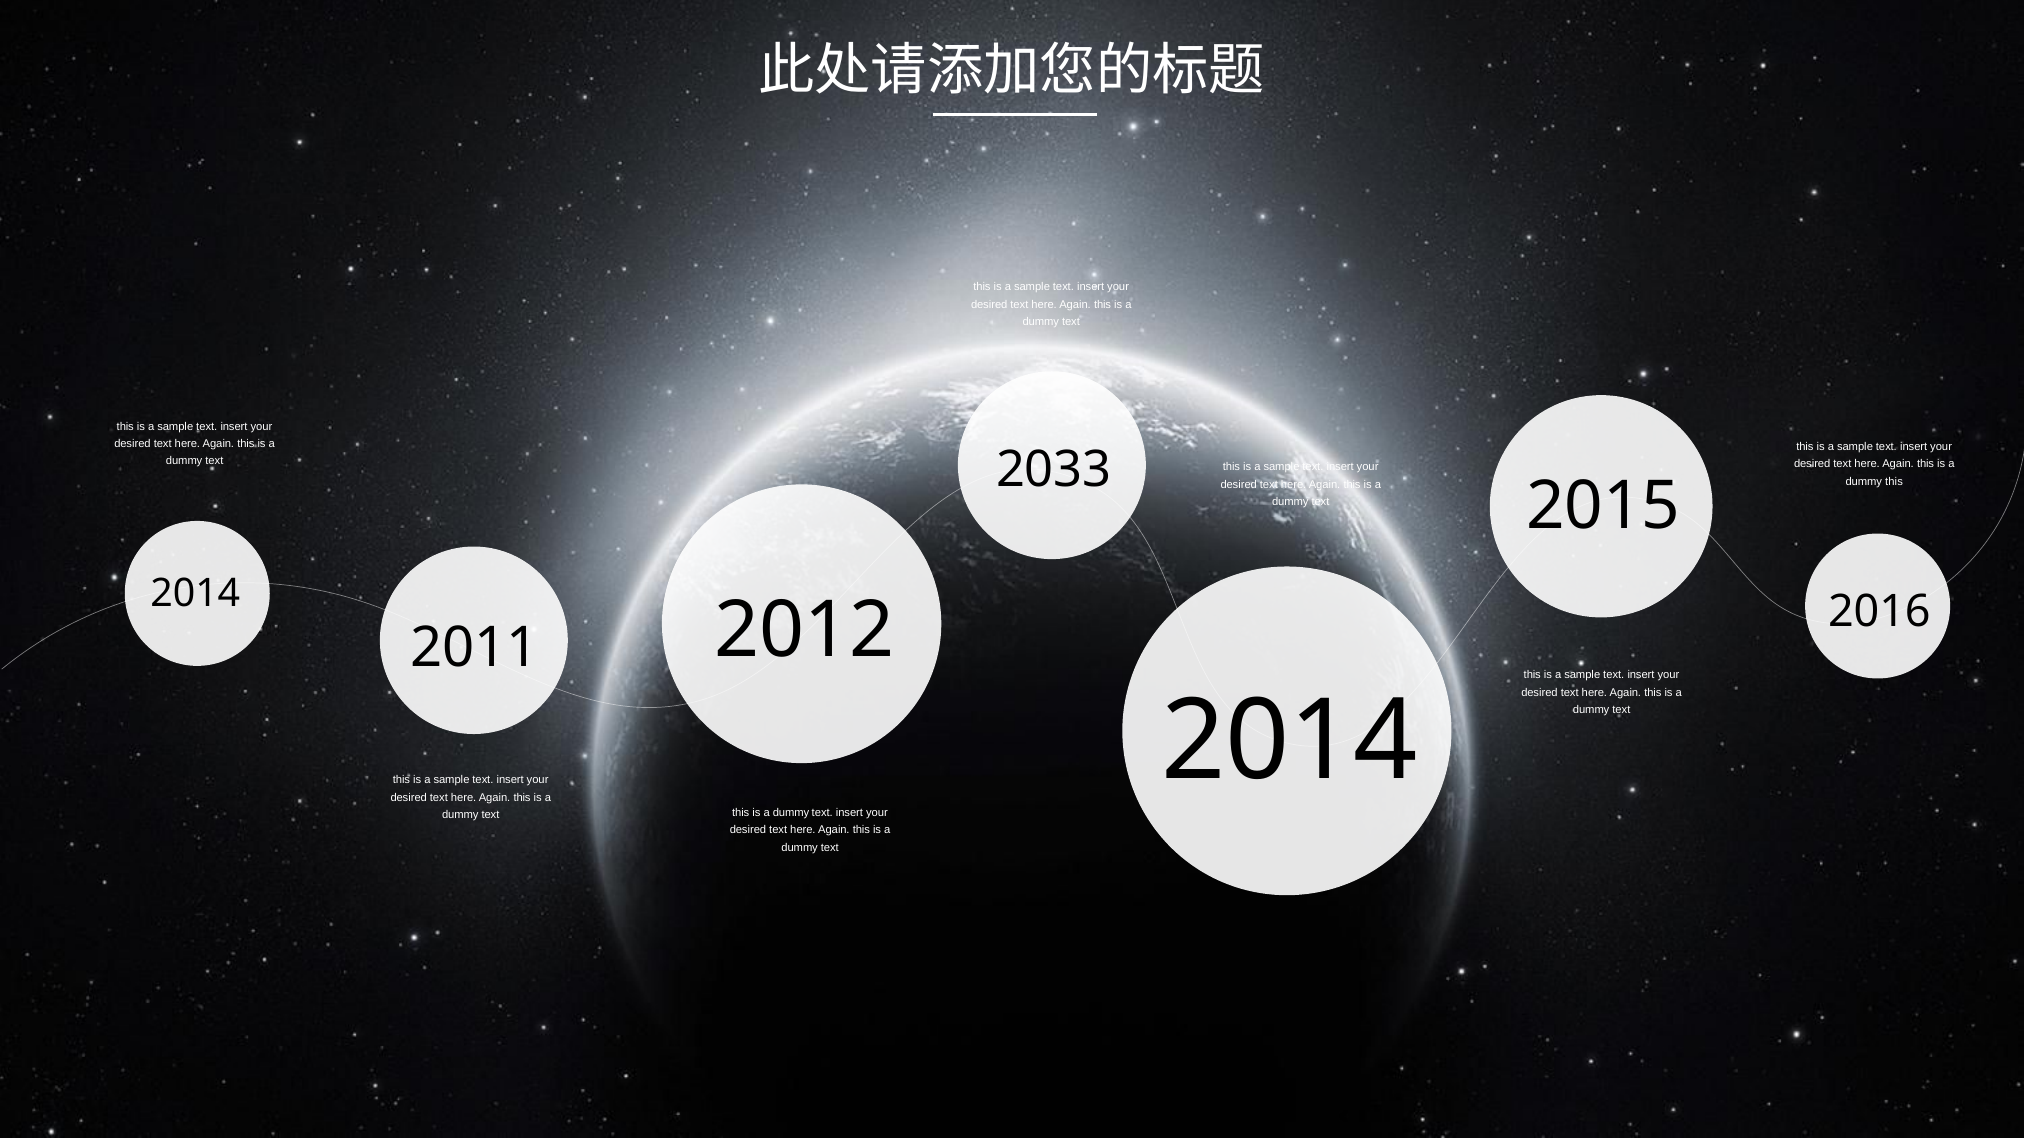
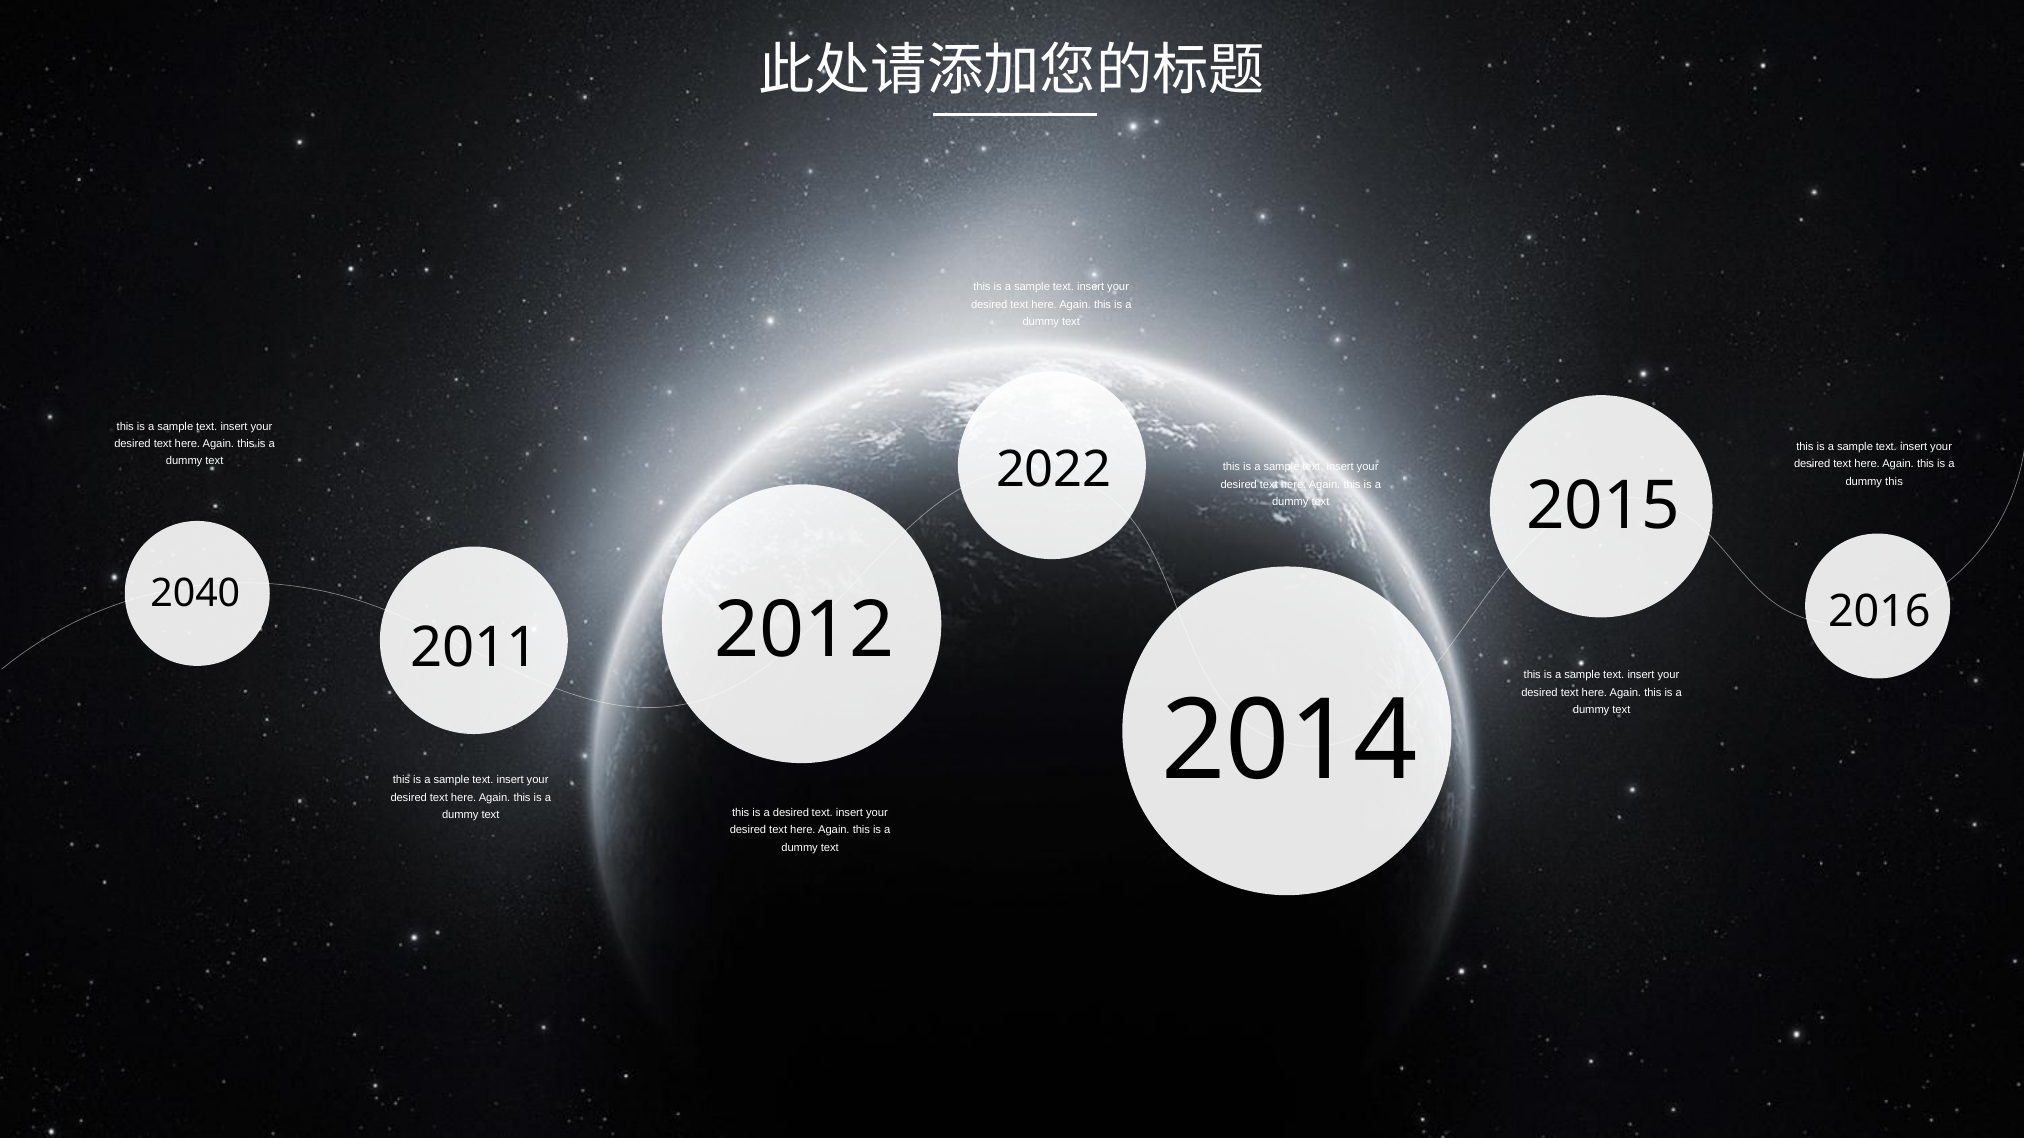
2033: 2033 -> 2022
2014 at (195, 594): 2014 -> 2040
dummy at (791, 813): dummy -> desired
